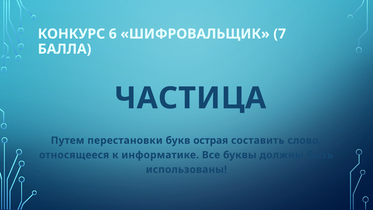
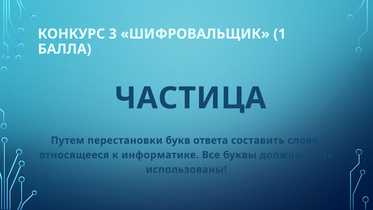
6: 6 -> 3
7: 7 -> 1
острая: острая -> ответа
